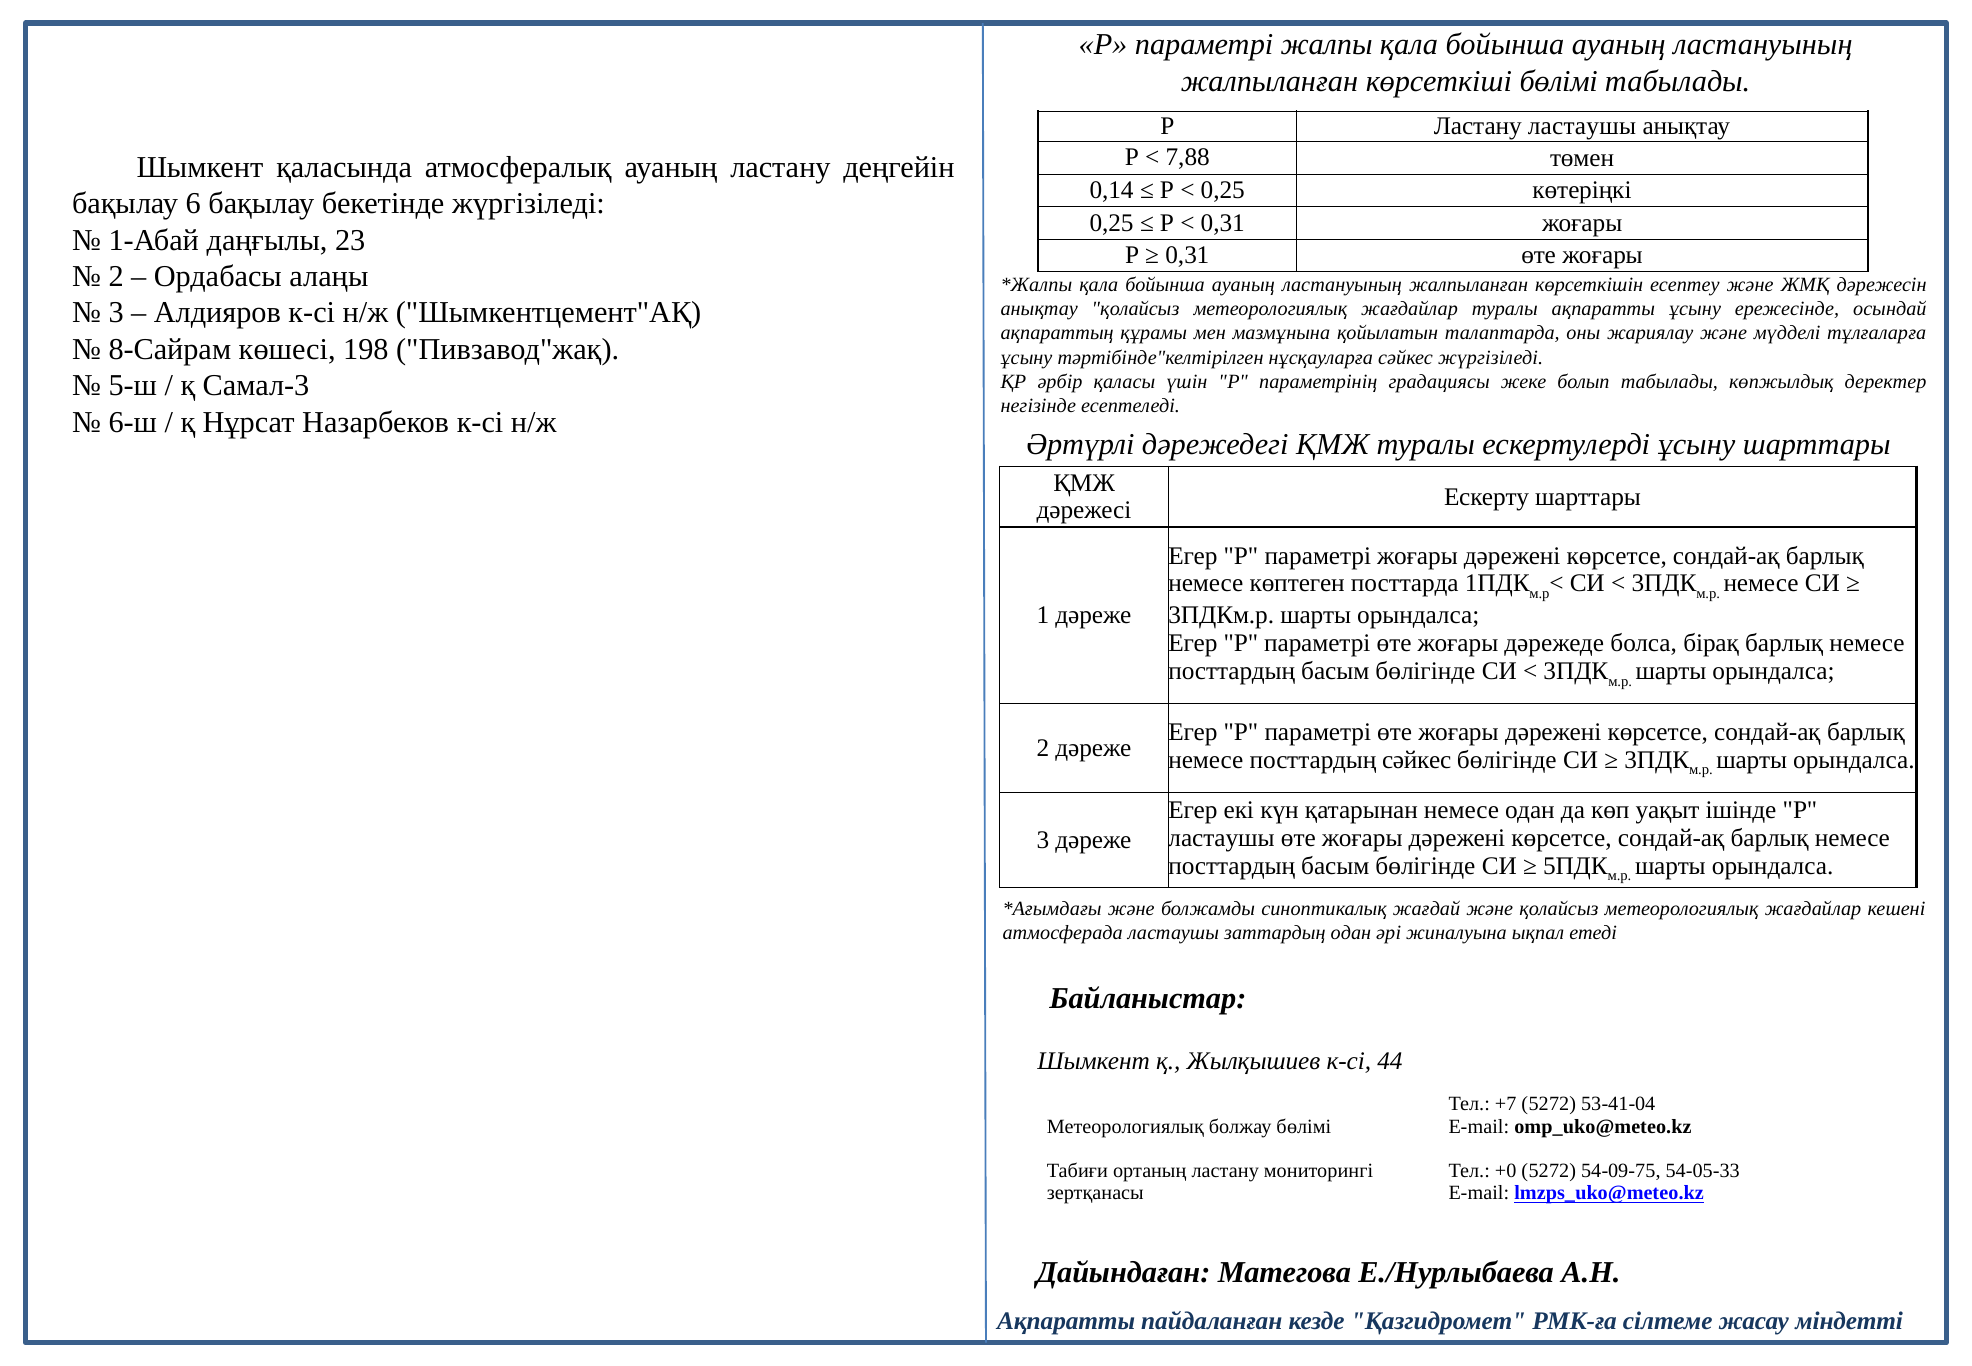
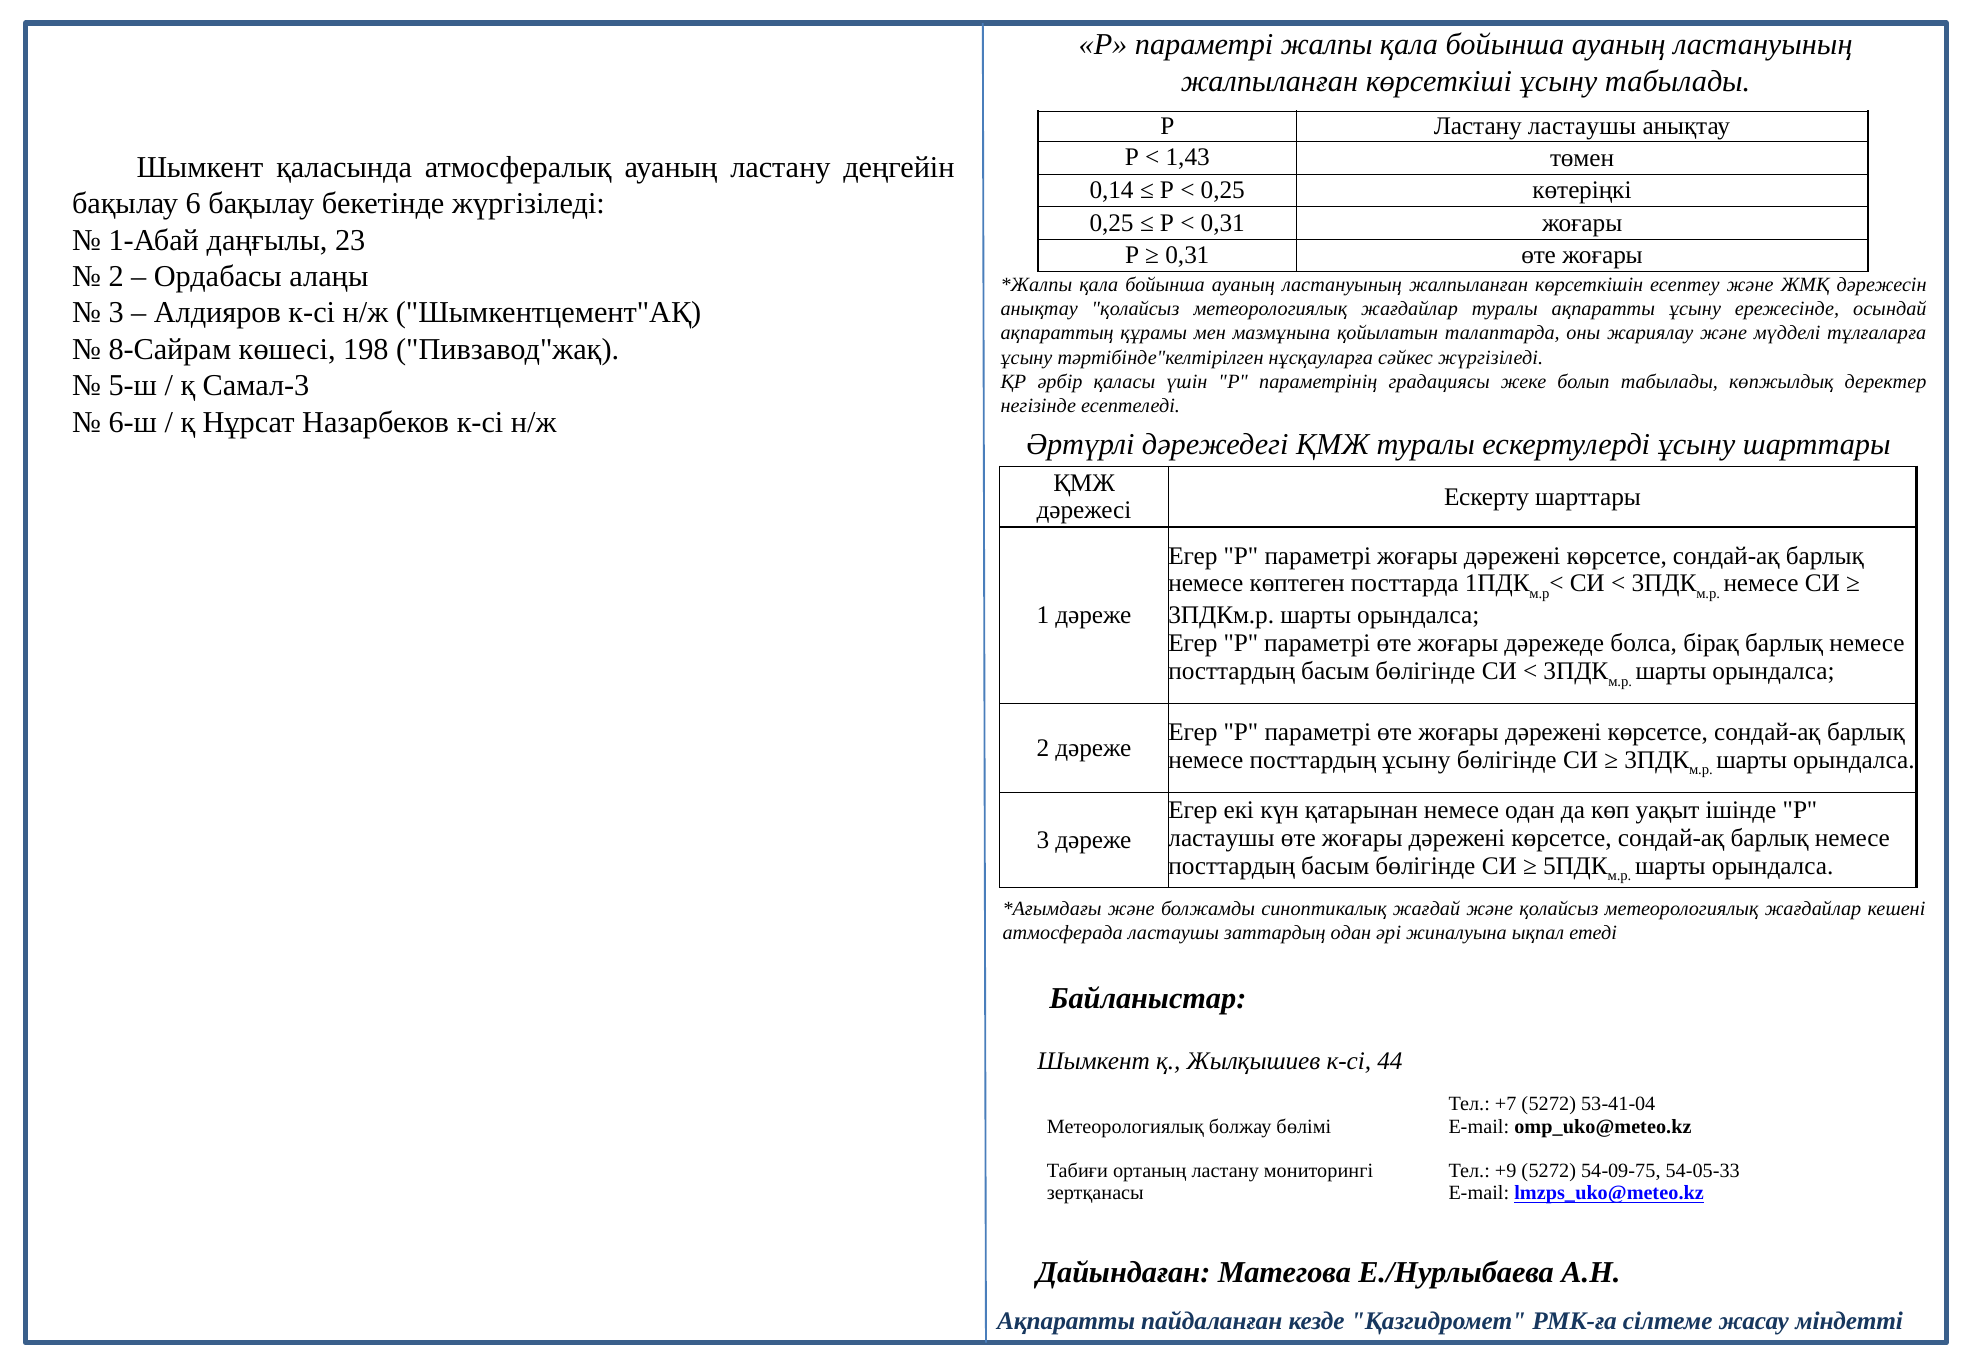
көрсеткіші бөлімі: бөлімі -> ұсыну
7,88: 7,88 -> 1,43
посттардың сәйкес: сәйкес -> ұсыну
+0: +0 -> +9
